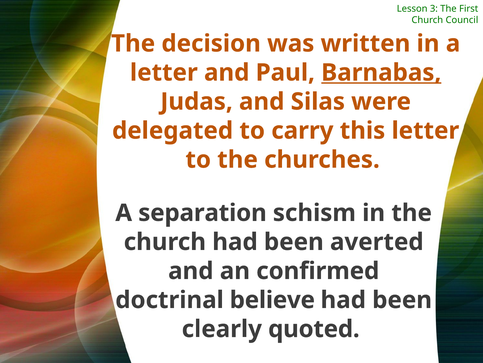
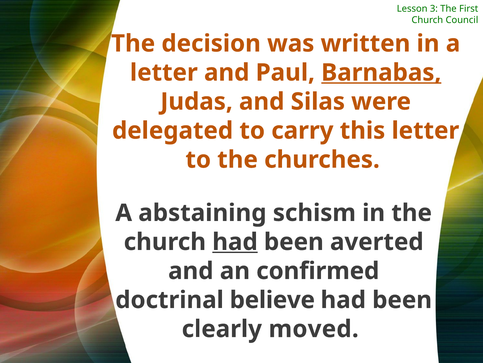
separation: separation -> abstaining
had at (235, 241) underline: none -> present
quoted: quoted -> moved
